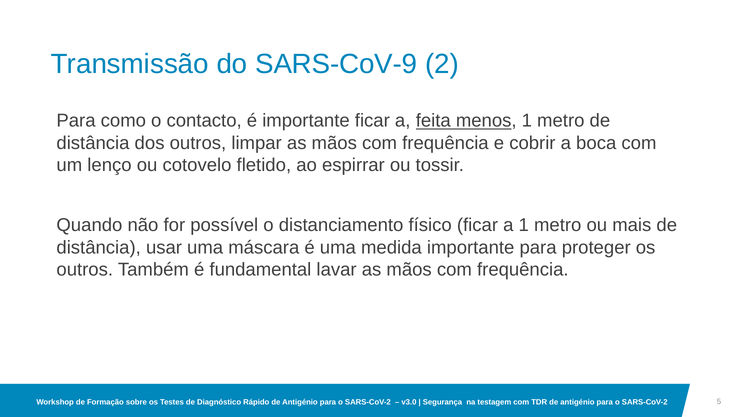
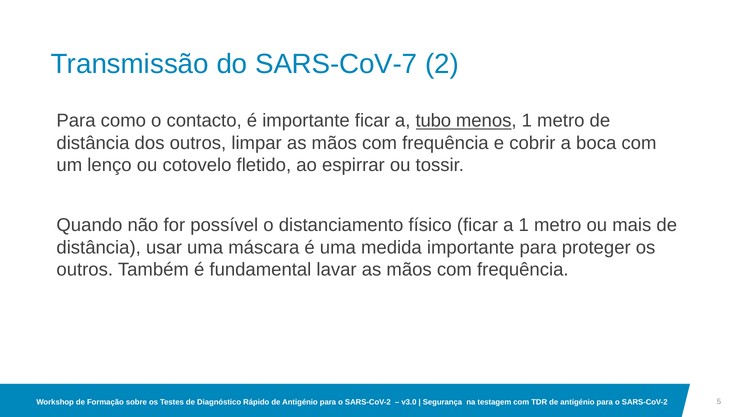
SARS-CoV-9: SARS-CoV-9 -> SARS-CoV-7
feita: feita -> tubo
